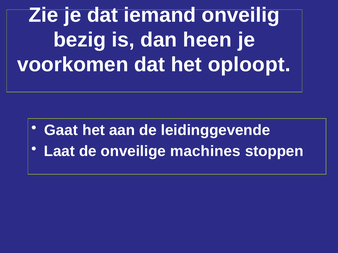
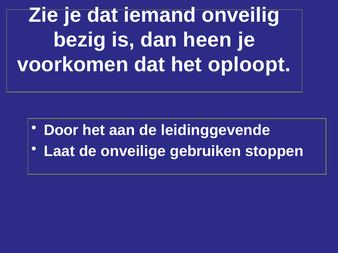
Gaat: Gaat -> Door
machines: machines -> gebruiken
